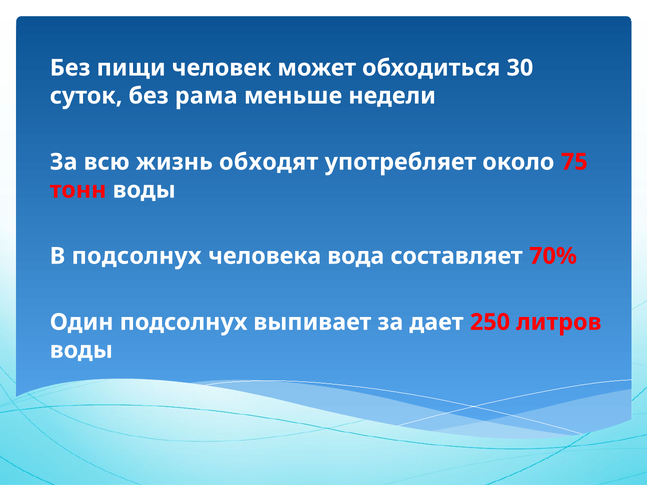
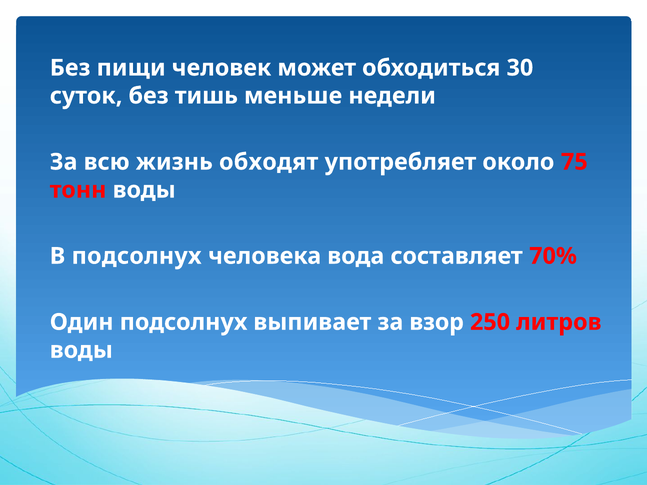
рама: рама -> тишь
дает: дает -> взор
